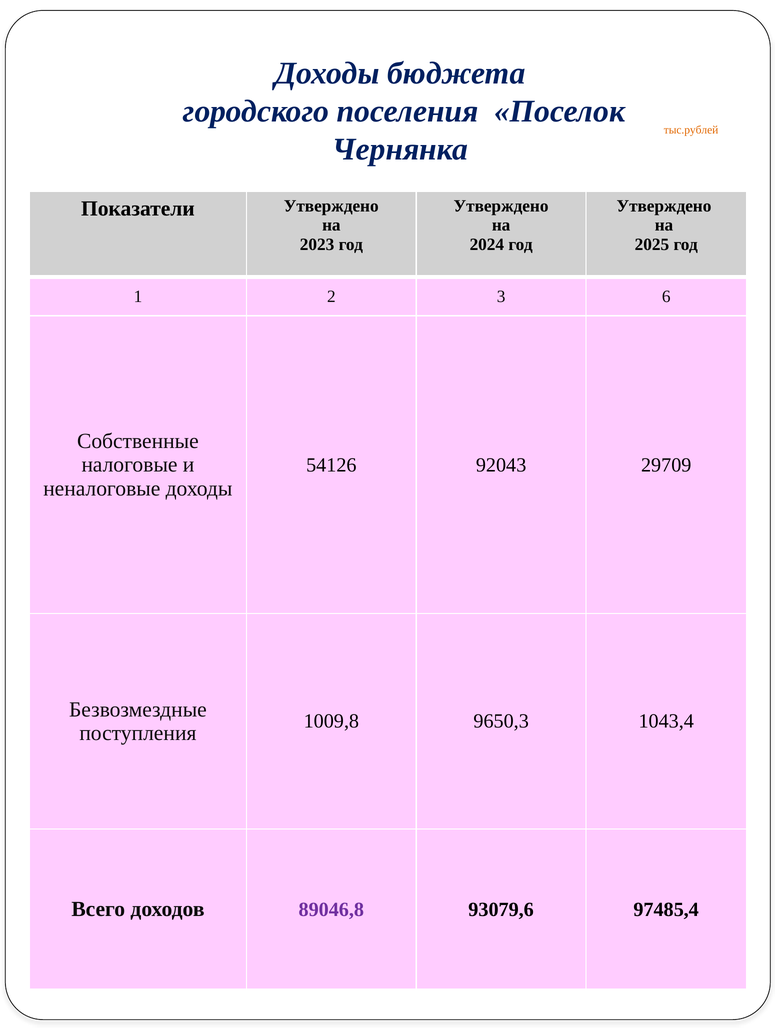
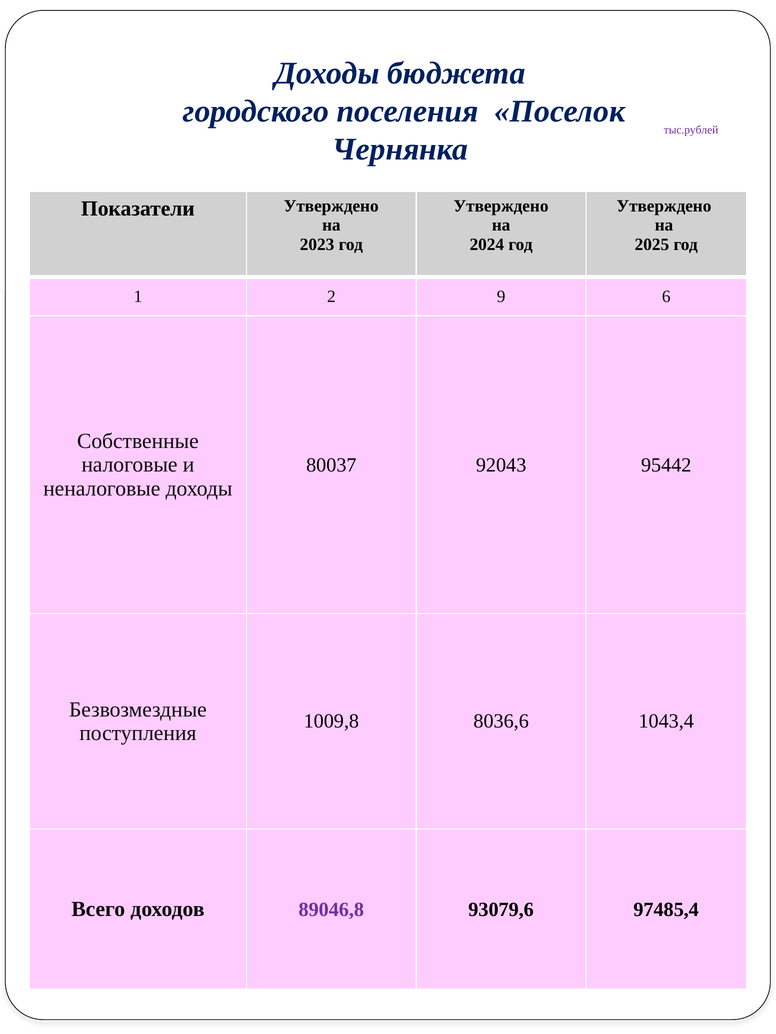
тыс.рублей colour: orange -> purple
3: 3 -> 9
54126: 54126 -> 80037
29709: 29709 -> 95442
9650,3: 9650,3 -> 8036,6
